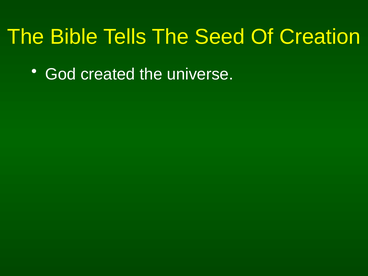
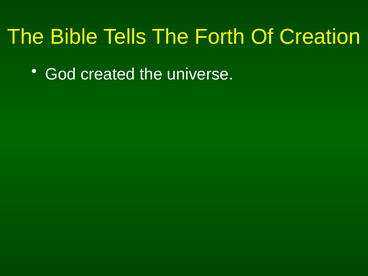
Seed: Seed -> Forth
